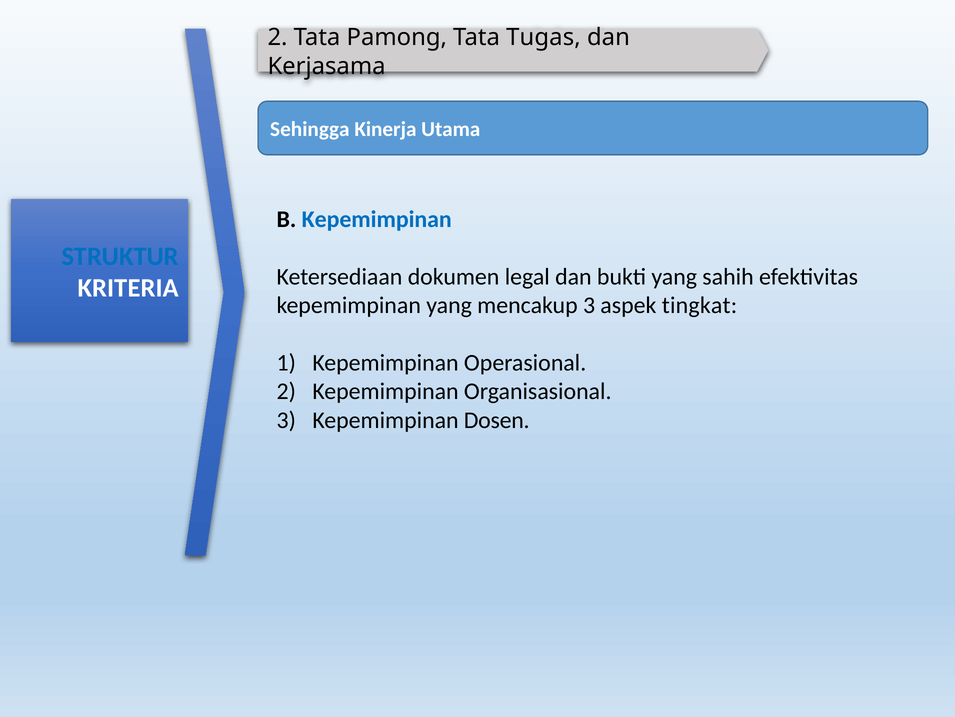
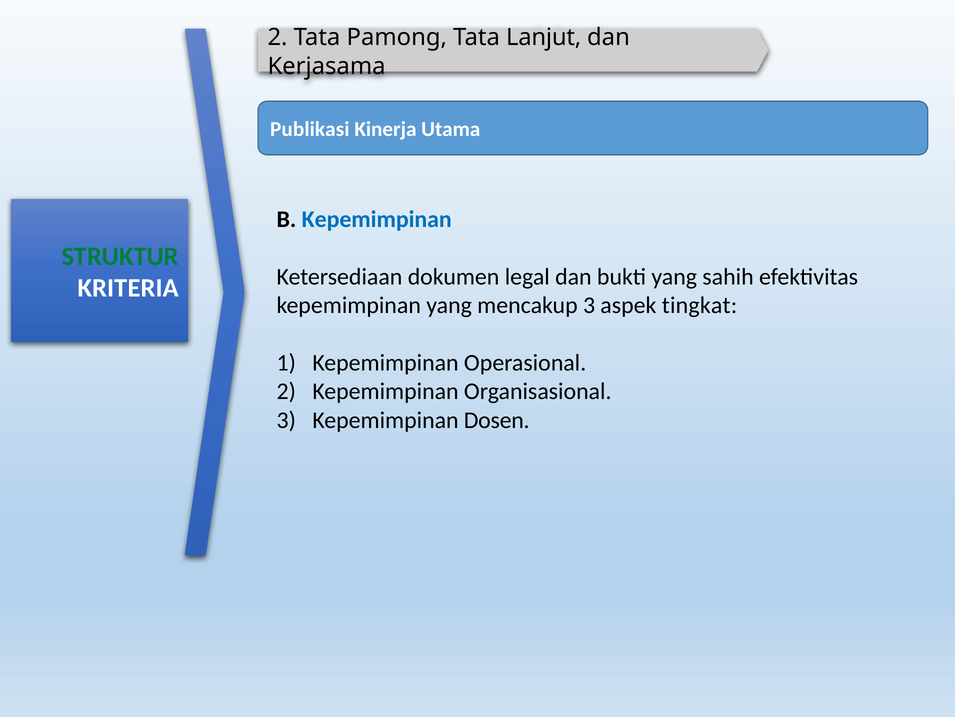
Tugas: Tugas -> Lanjut
Sehingga: Sehingga -> Publikasi
STRUKTUR colour: blue -> green
